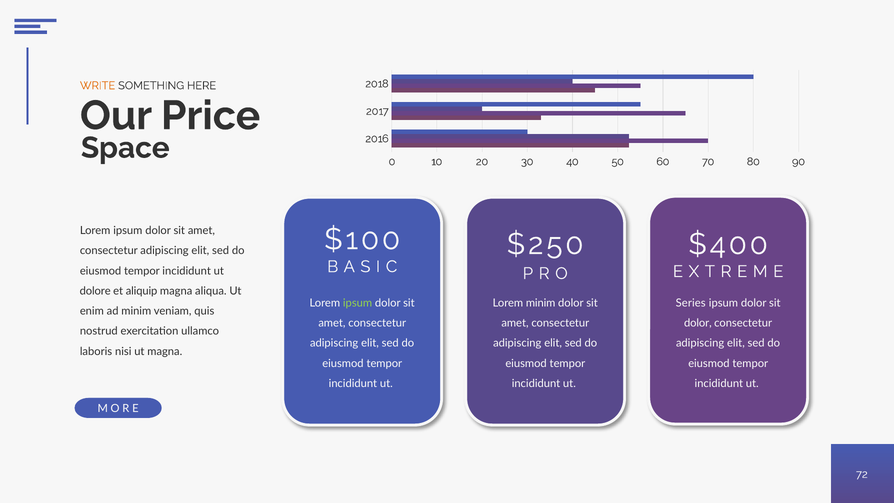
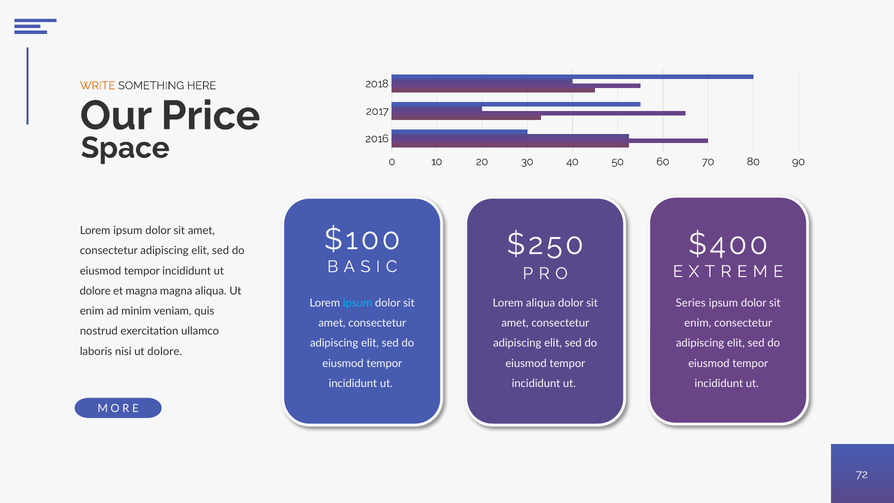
et aliquip: aliquip -> magna
ipsum at (358, 303) colour: light green -> light blue
Lorem minim: minim -> aliqua
dolor at (698, 323): dolor -> enim
nisi ut magna: magna -> dolore
